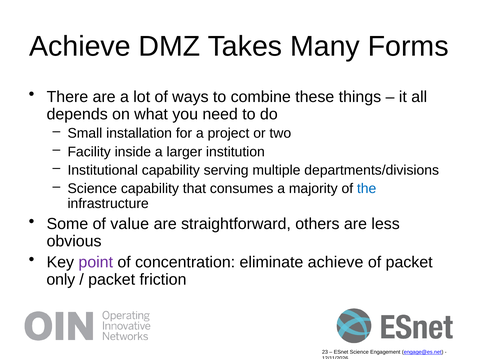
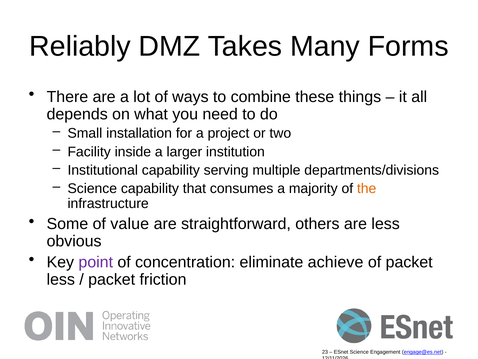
Achieve at (80, 46): Achieve -> Reliably
the colour: blue -> orange
only at (61, 279): only -> less
